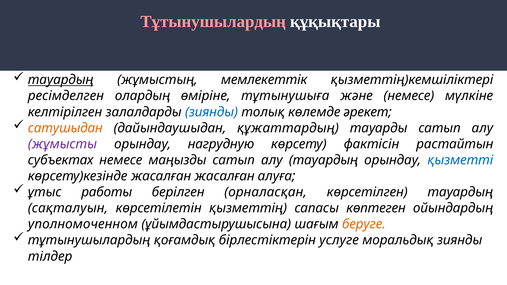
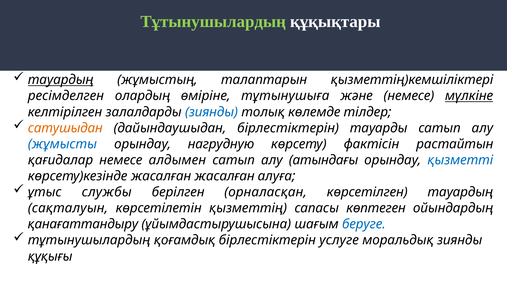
Тұтынушылардың at (213, 22) colour: pink -> light green
мемлекеттік: мемлекеттік -> талаптарын
мүлкіне underline: none -> present
әрекет: әрекет -> тілдер
дайындаушыдан құжаттардың: құжаттардың -> бірлестіктерін
жұмысты colour: purple -> blue
субъектах: субъектах -> қағидалар
маңызды: маңызды -> алдымен
алу тауардың: тауардың -> атындағы
работы: работы -> службы
уполномоченном: уполномоченном -> қанағаттандыру
беруге colour: orange -> blue
тілдер: тілдер -> құқығы
